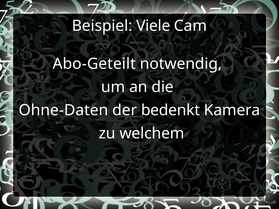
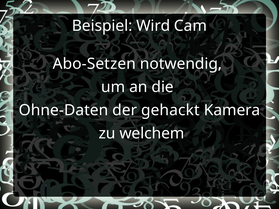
Viele: Viele -> Wird
Abo-Geteilt: Abo-Geteilt -> Abo-Setzen
bedenkt: bedenkt -> gehackt
